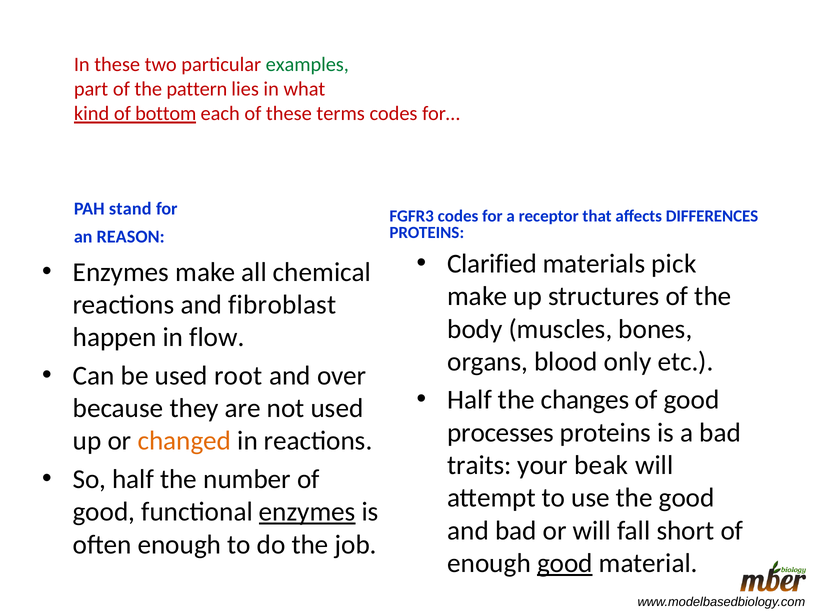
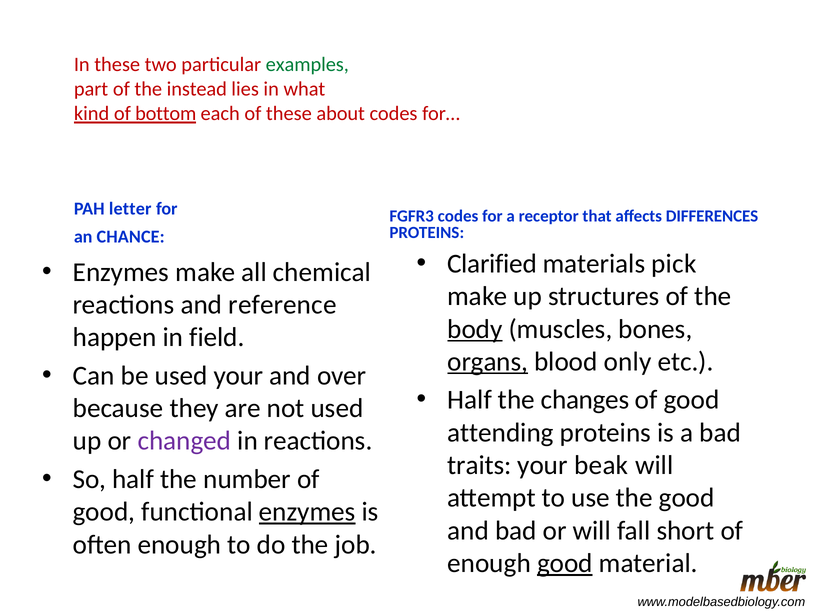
pattern: pattern -> instead
terms: terms -> about
stand: stand -> letter
REASON: REASON -> CHANCE
fibroblast: fibroblast -> reference
body underline: none -> present
flow: flow -> field
organs underline: none -> present
used root: root -> your
processes: processes -> attending
changed colour: orange -> purple
